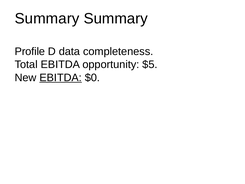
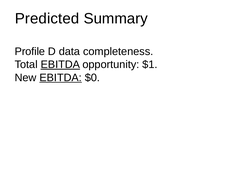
Summary at (47, 19): Summary -> Predicted
EBITDA at (60, 64) underline: none -> present
$5: $5 -> $1
